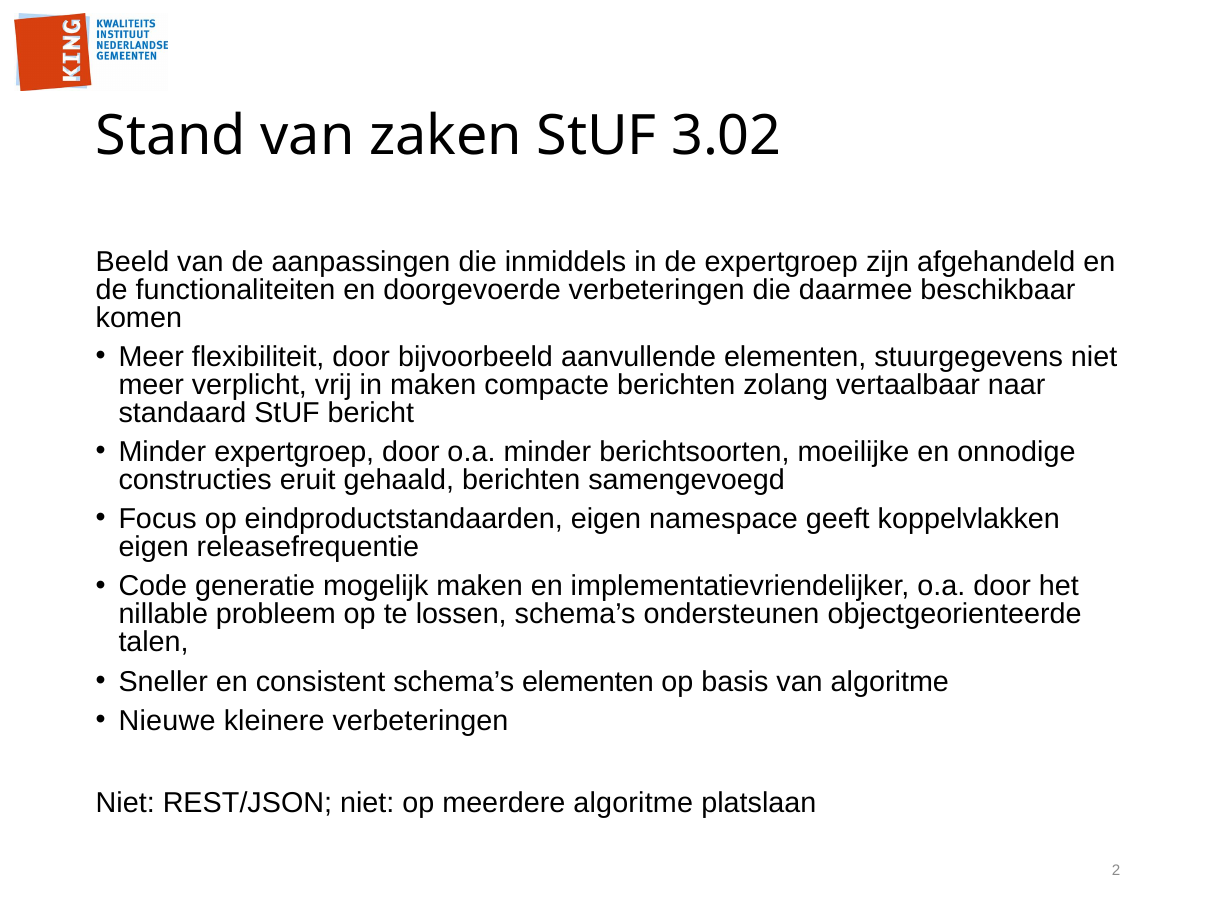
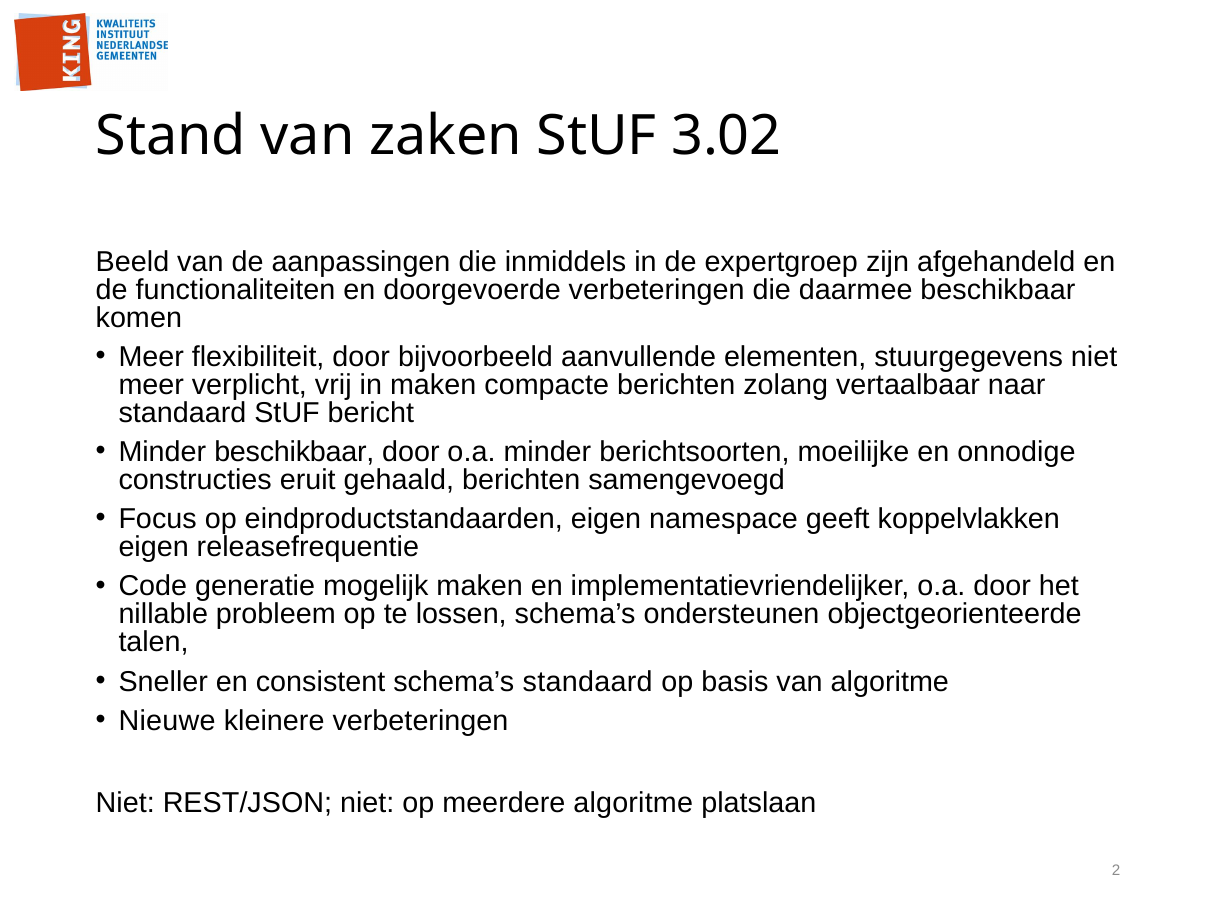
Minder expertgroep: expertgroep -> beschikbaar
schema’s elementen: elementen -> standaard
